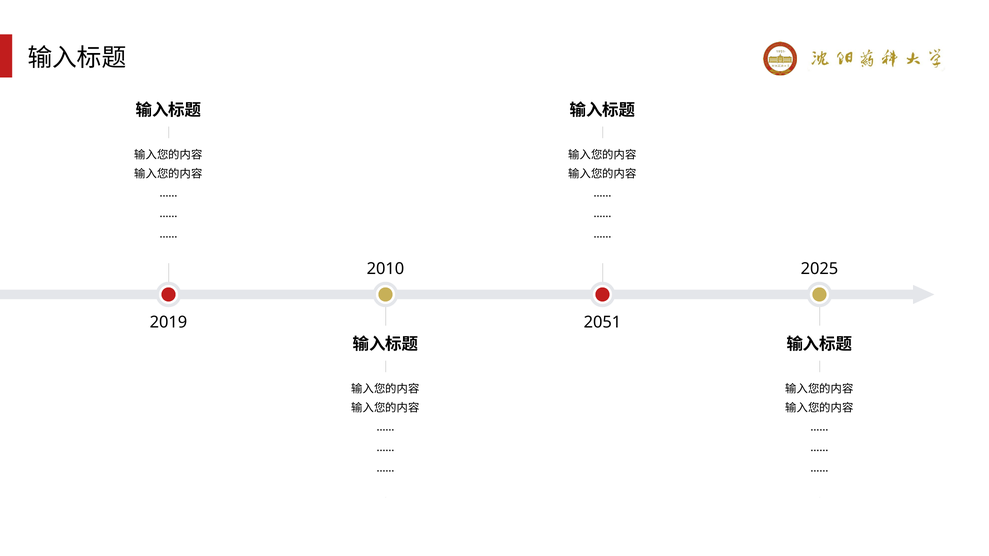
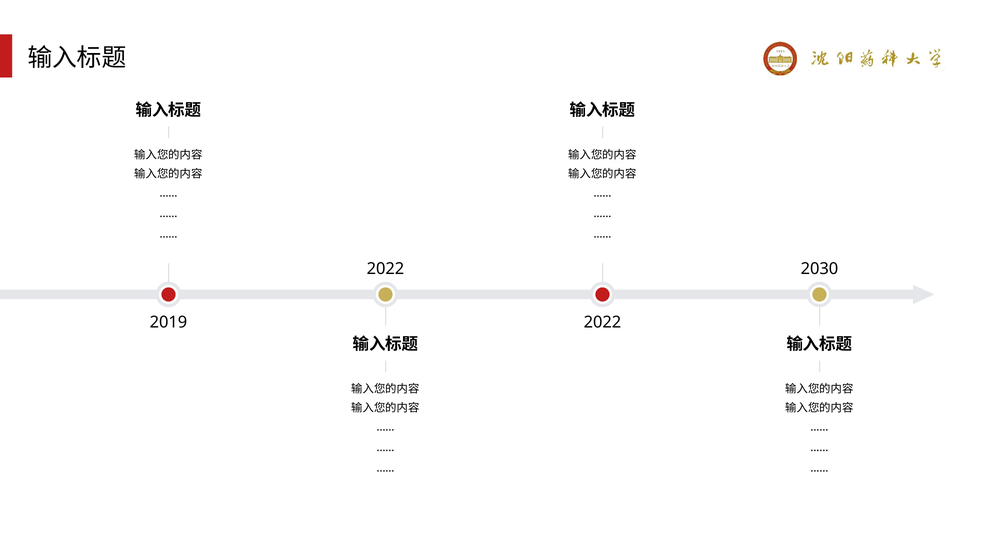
2010 at (385, 269): 2010 -> 2022
2025: 2025 -> 2030
2051 at (602, 323): 2051 -> 2022
